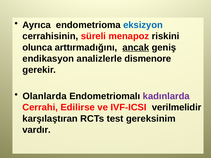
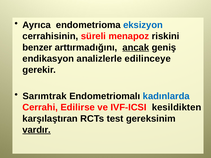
olunca: olunca -> benzer
dismenore: dismenore -> edilinceye
Olanlarda: Olanlarda -> Sarımtrak
kadınlarda colour: purple -> blue
verilmelidir: verilmelidir -> kesildikten
vardır underline: none -> present
